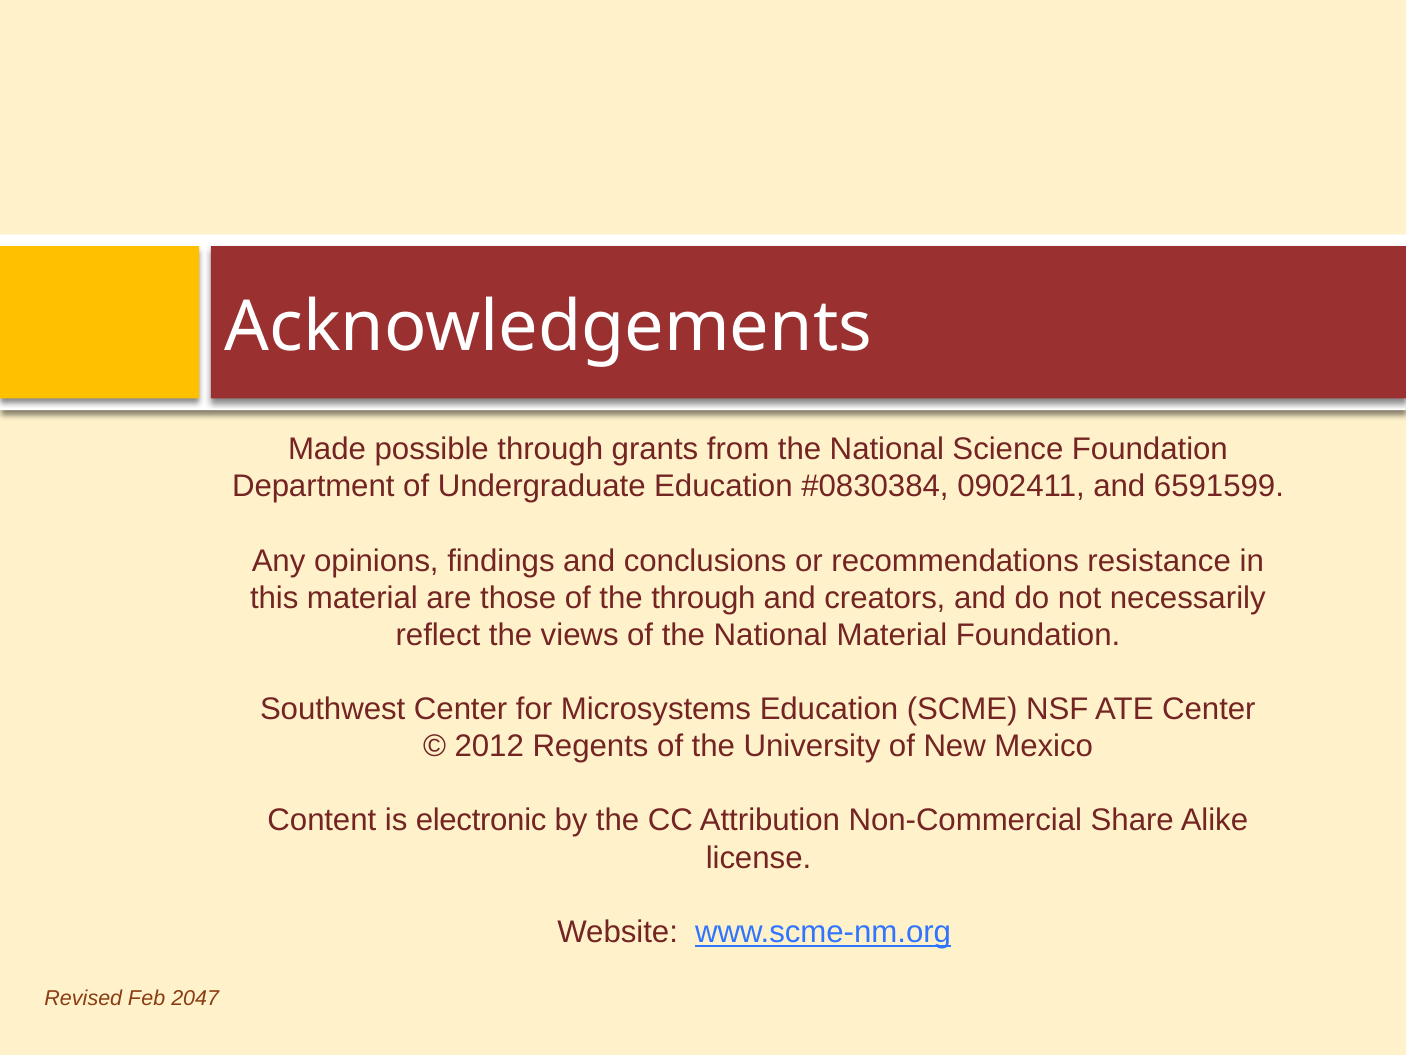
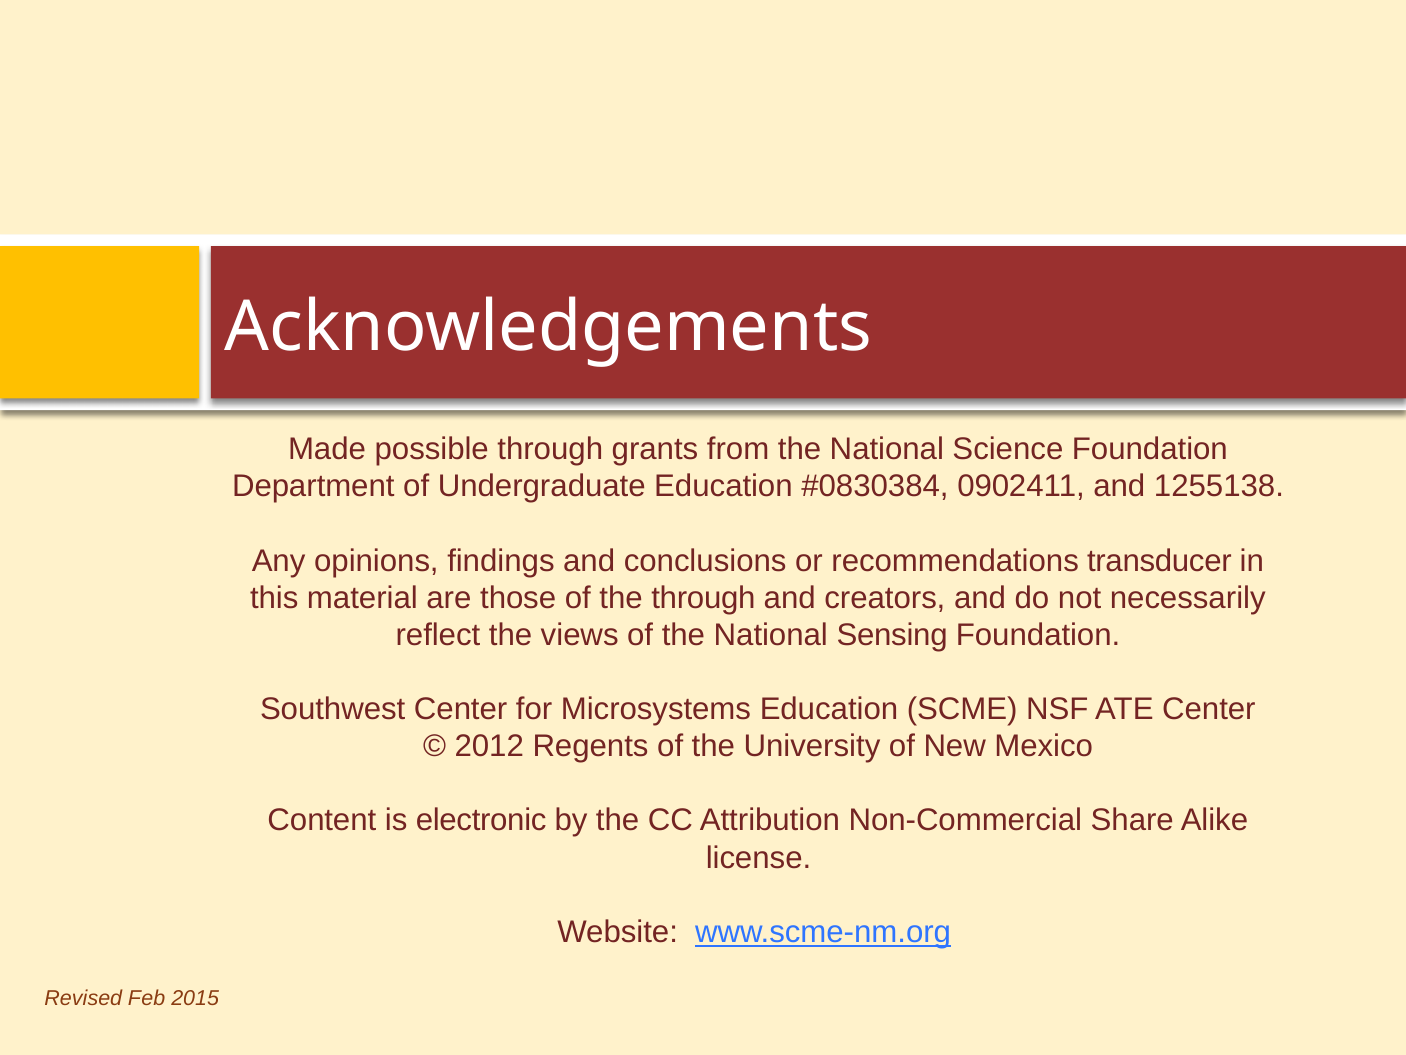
6591599: 6591599 -> 1255138
resistance: resistance -> transducer
National Material: Material -> Sensing
2047: 2047 -> 2015
